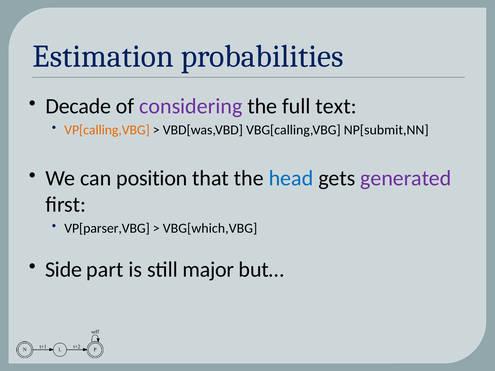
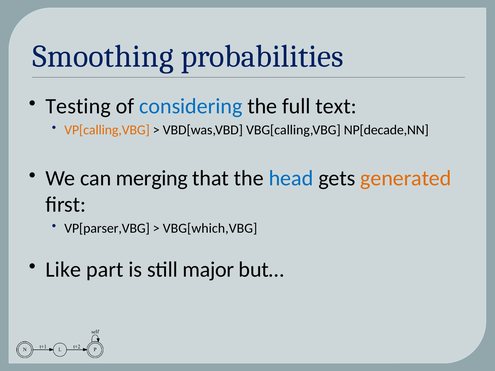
Estimation: Estimation -> Smoothing
Decade: Decade -> Testing
considering colour: purple -> blue
NP[submit,NN: NP[submit,NN -> NP[decade,NN
position: position -> merging
generated colour: purple -> orange
Side: Side -> Like
